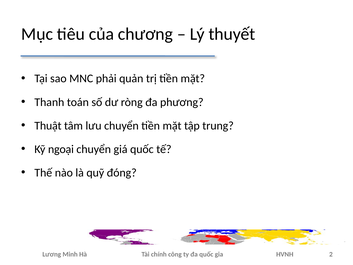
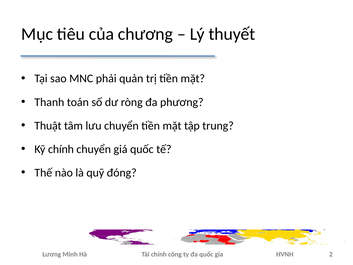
Kỹ ngoại: ngoại -> chính
